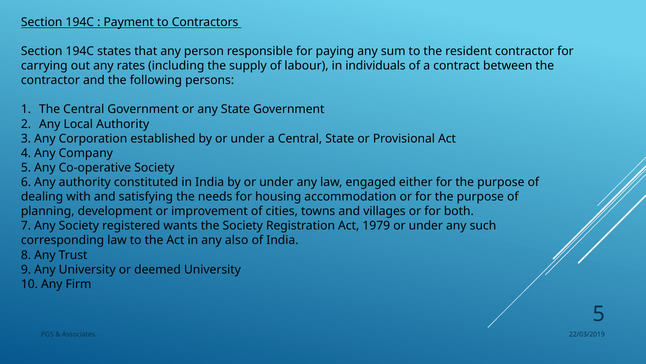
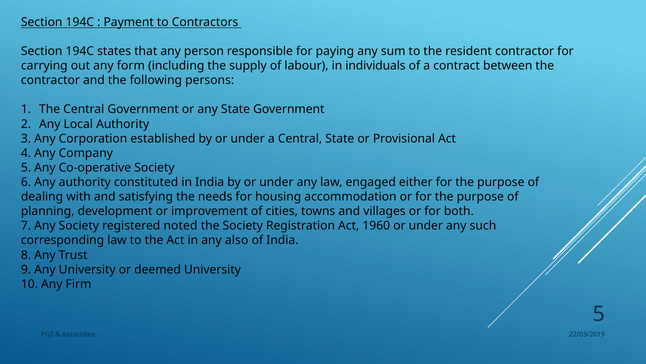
rates: rates -> form
wants: wants -> noted
1979: 1979 -> 1960
